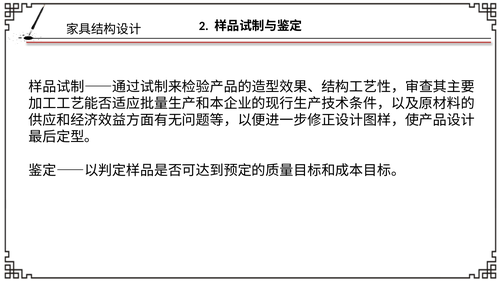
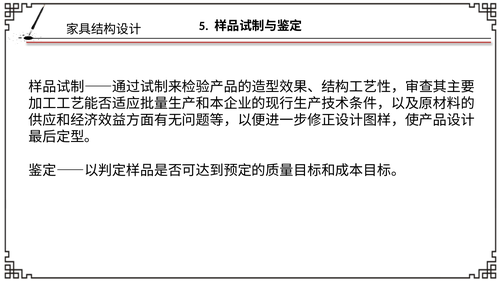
2: 2 -> 5
